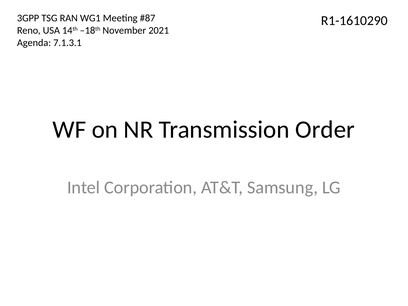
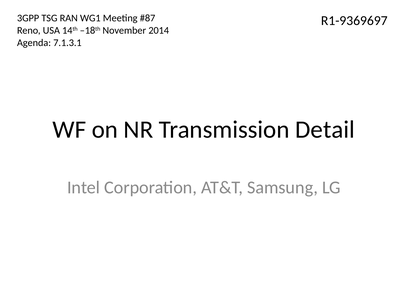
R1-1610290: R1-1610290 -> R1-9369697
2021: 2021 -> 2014
Order: Order -> Detail
